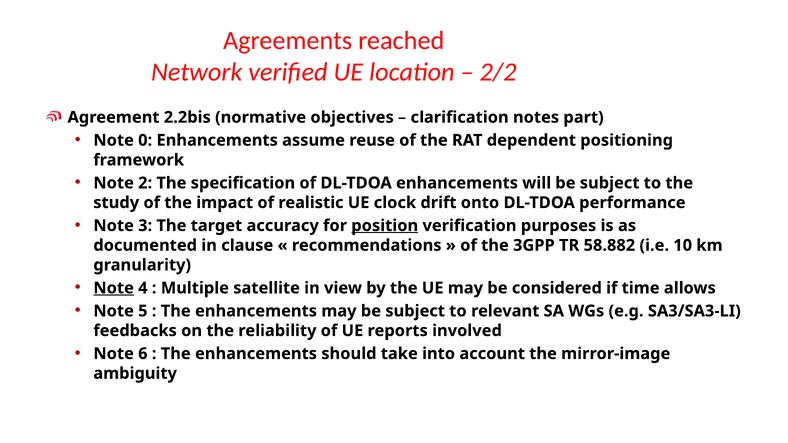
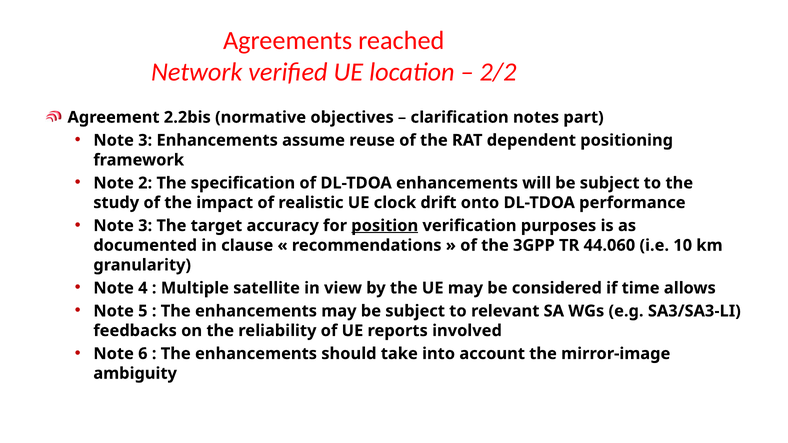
0 at (145, 140): 0 -> 3
58.882: 58.882 -> 44.060
Note at (114, 288) underline: present -> none
